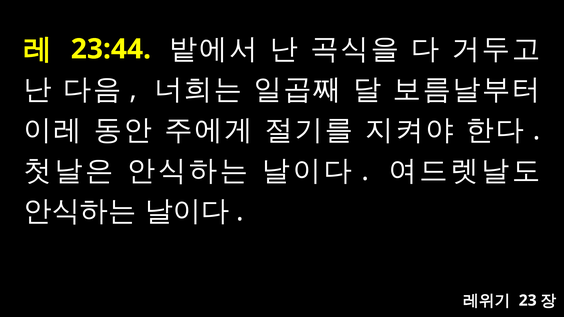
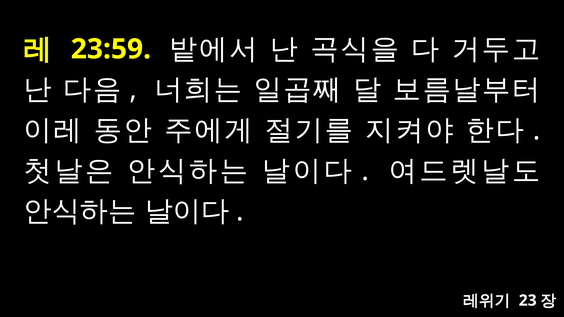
23:44: 23:44 -> 23:59
